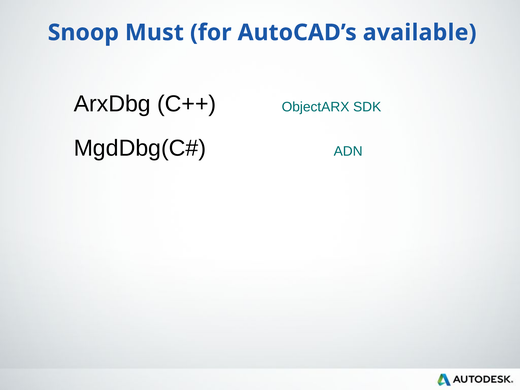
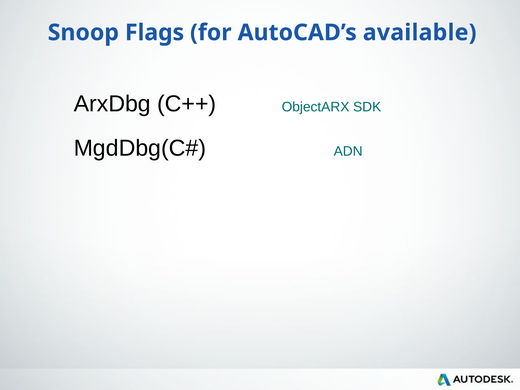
Must: Must -> Flags
